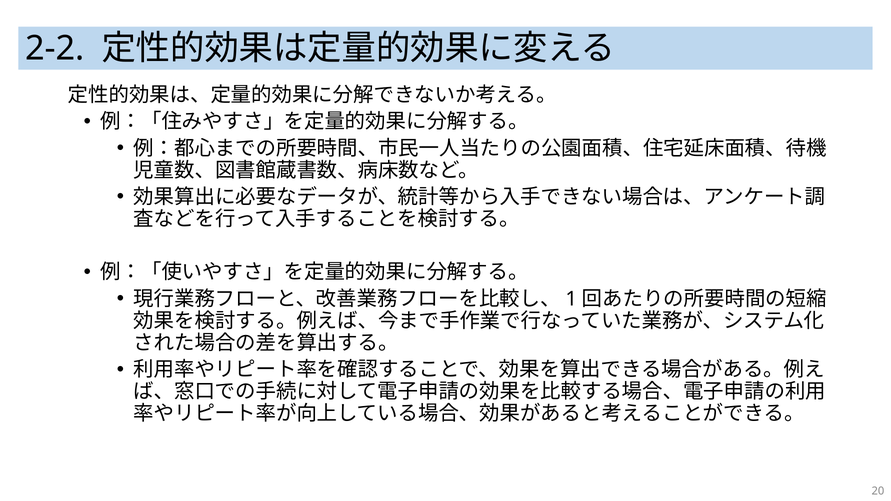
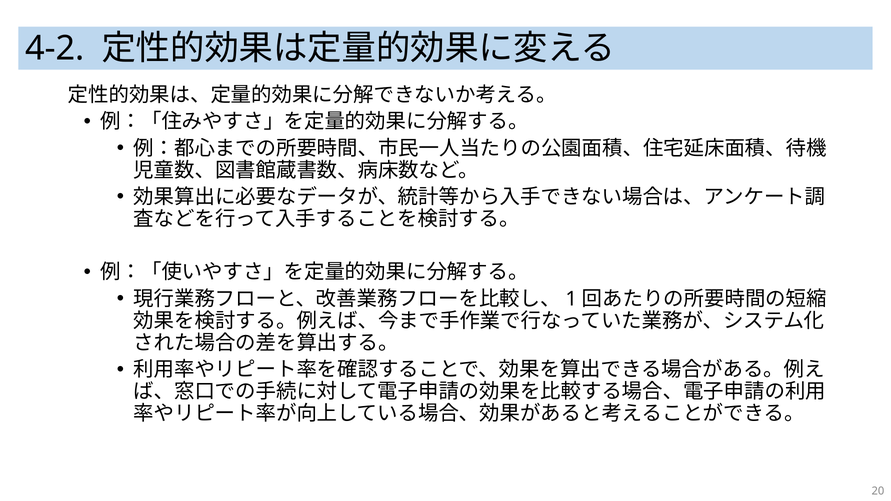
2-2: 2-2 -> 4-2
